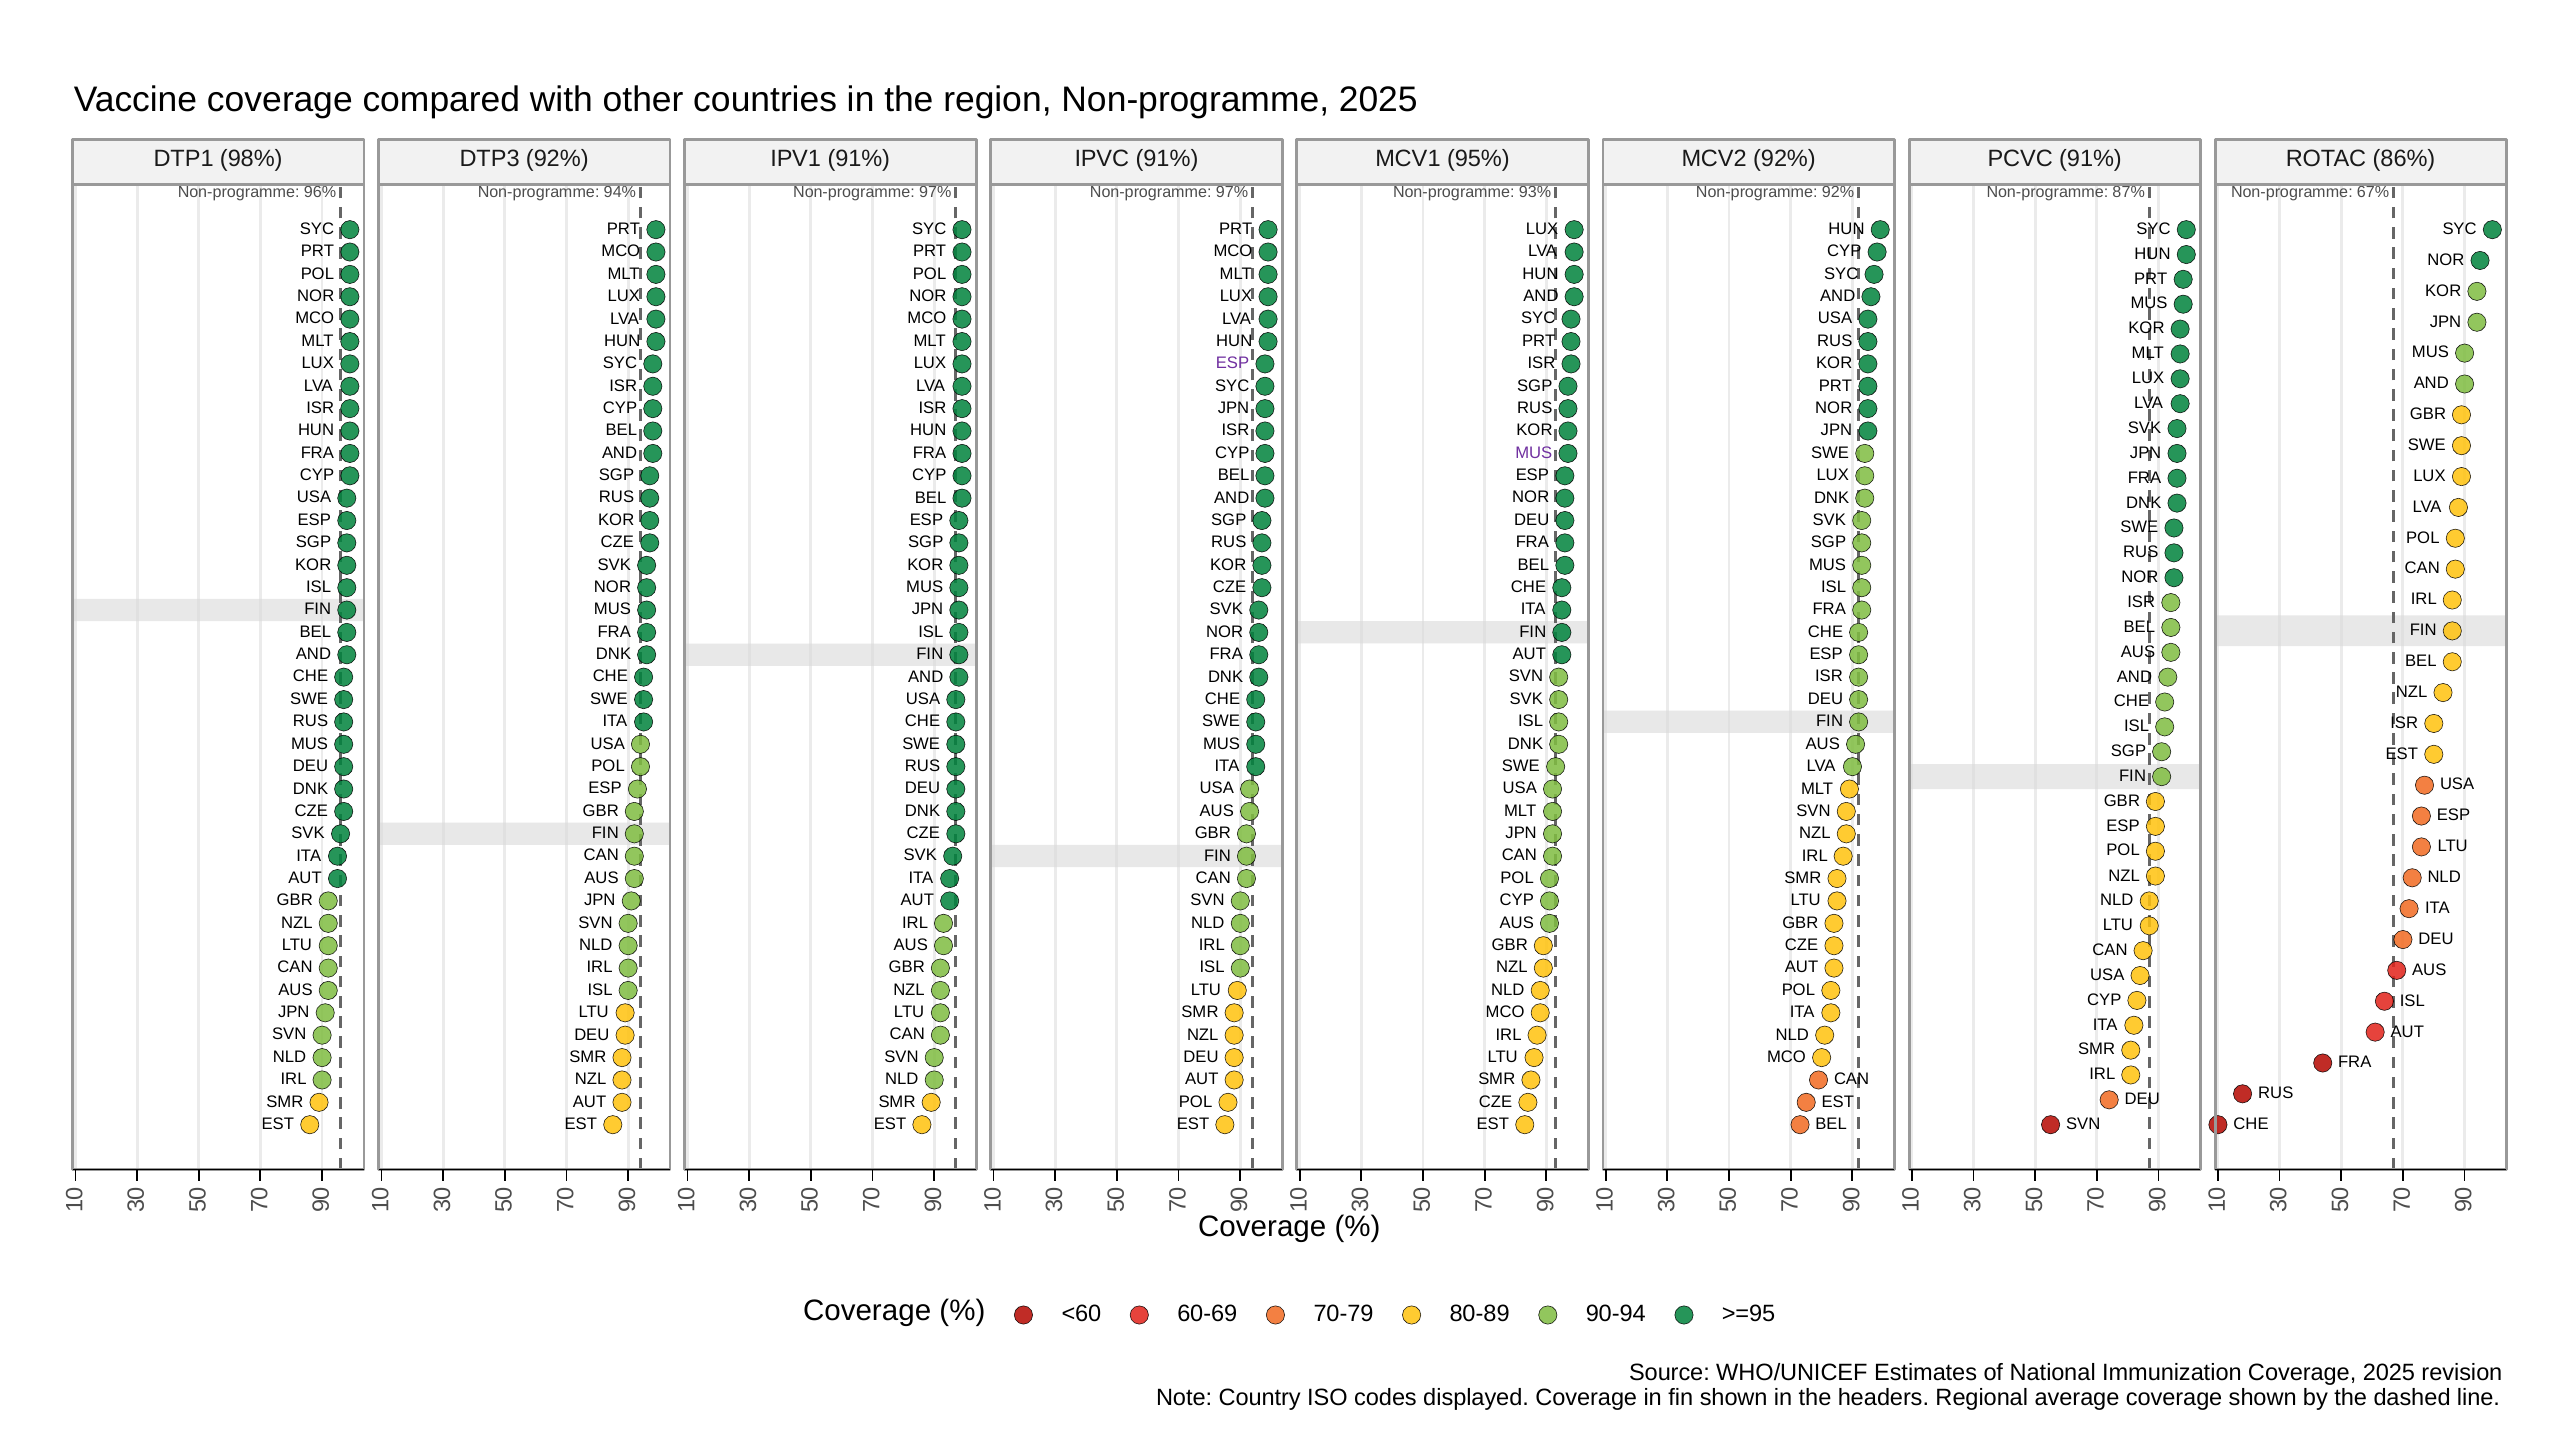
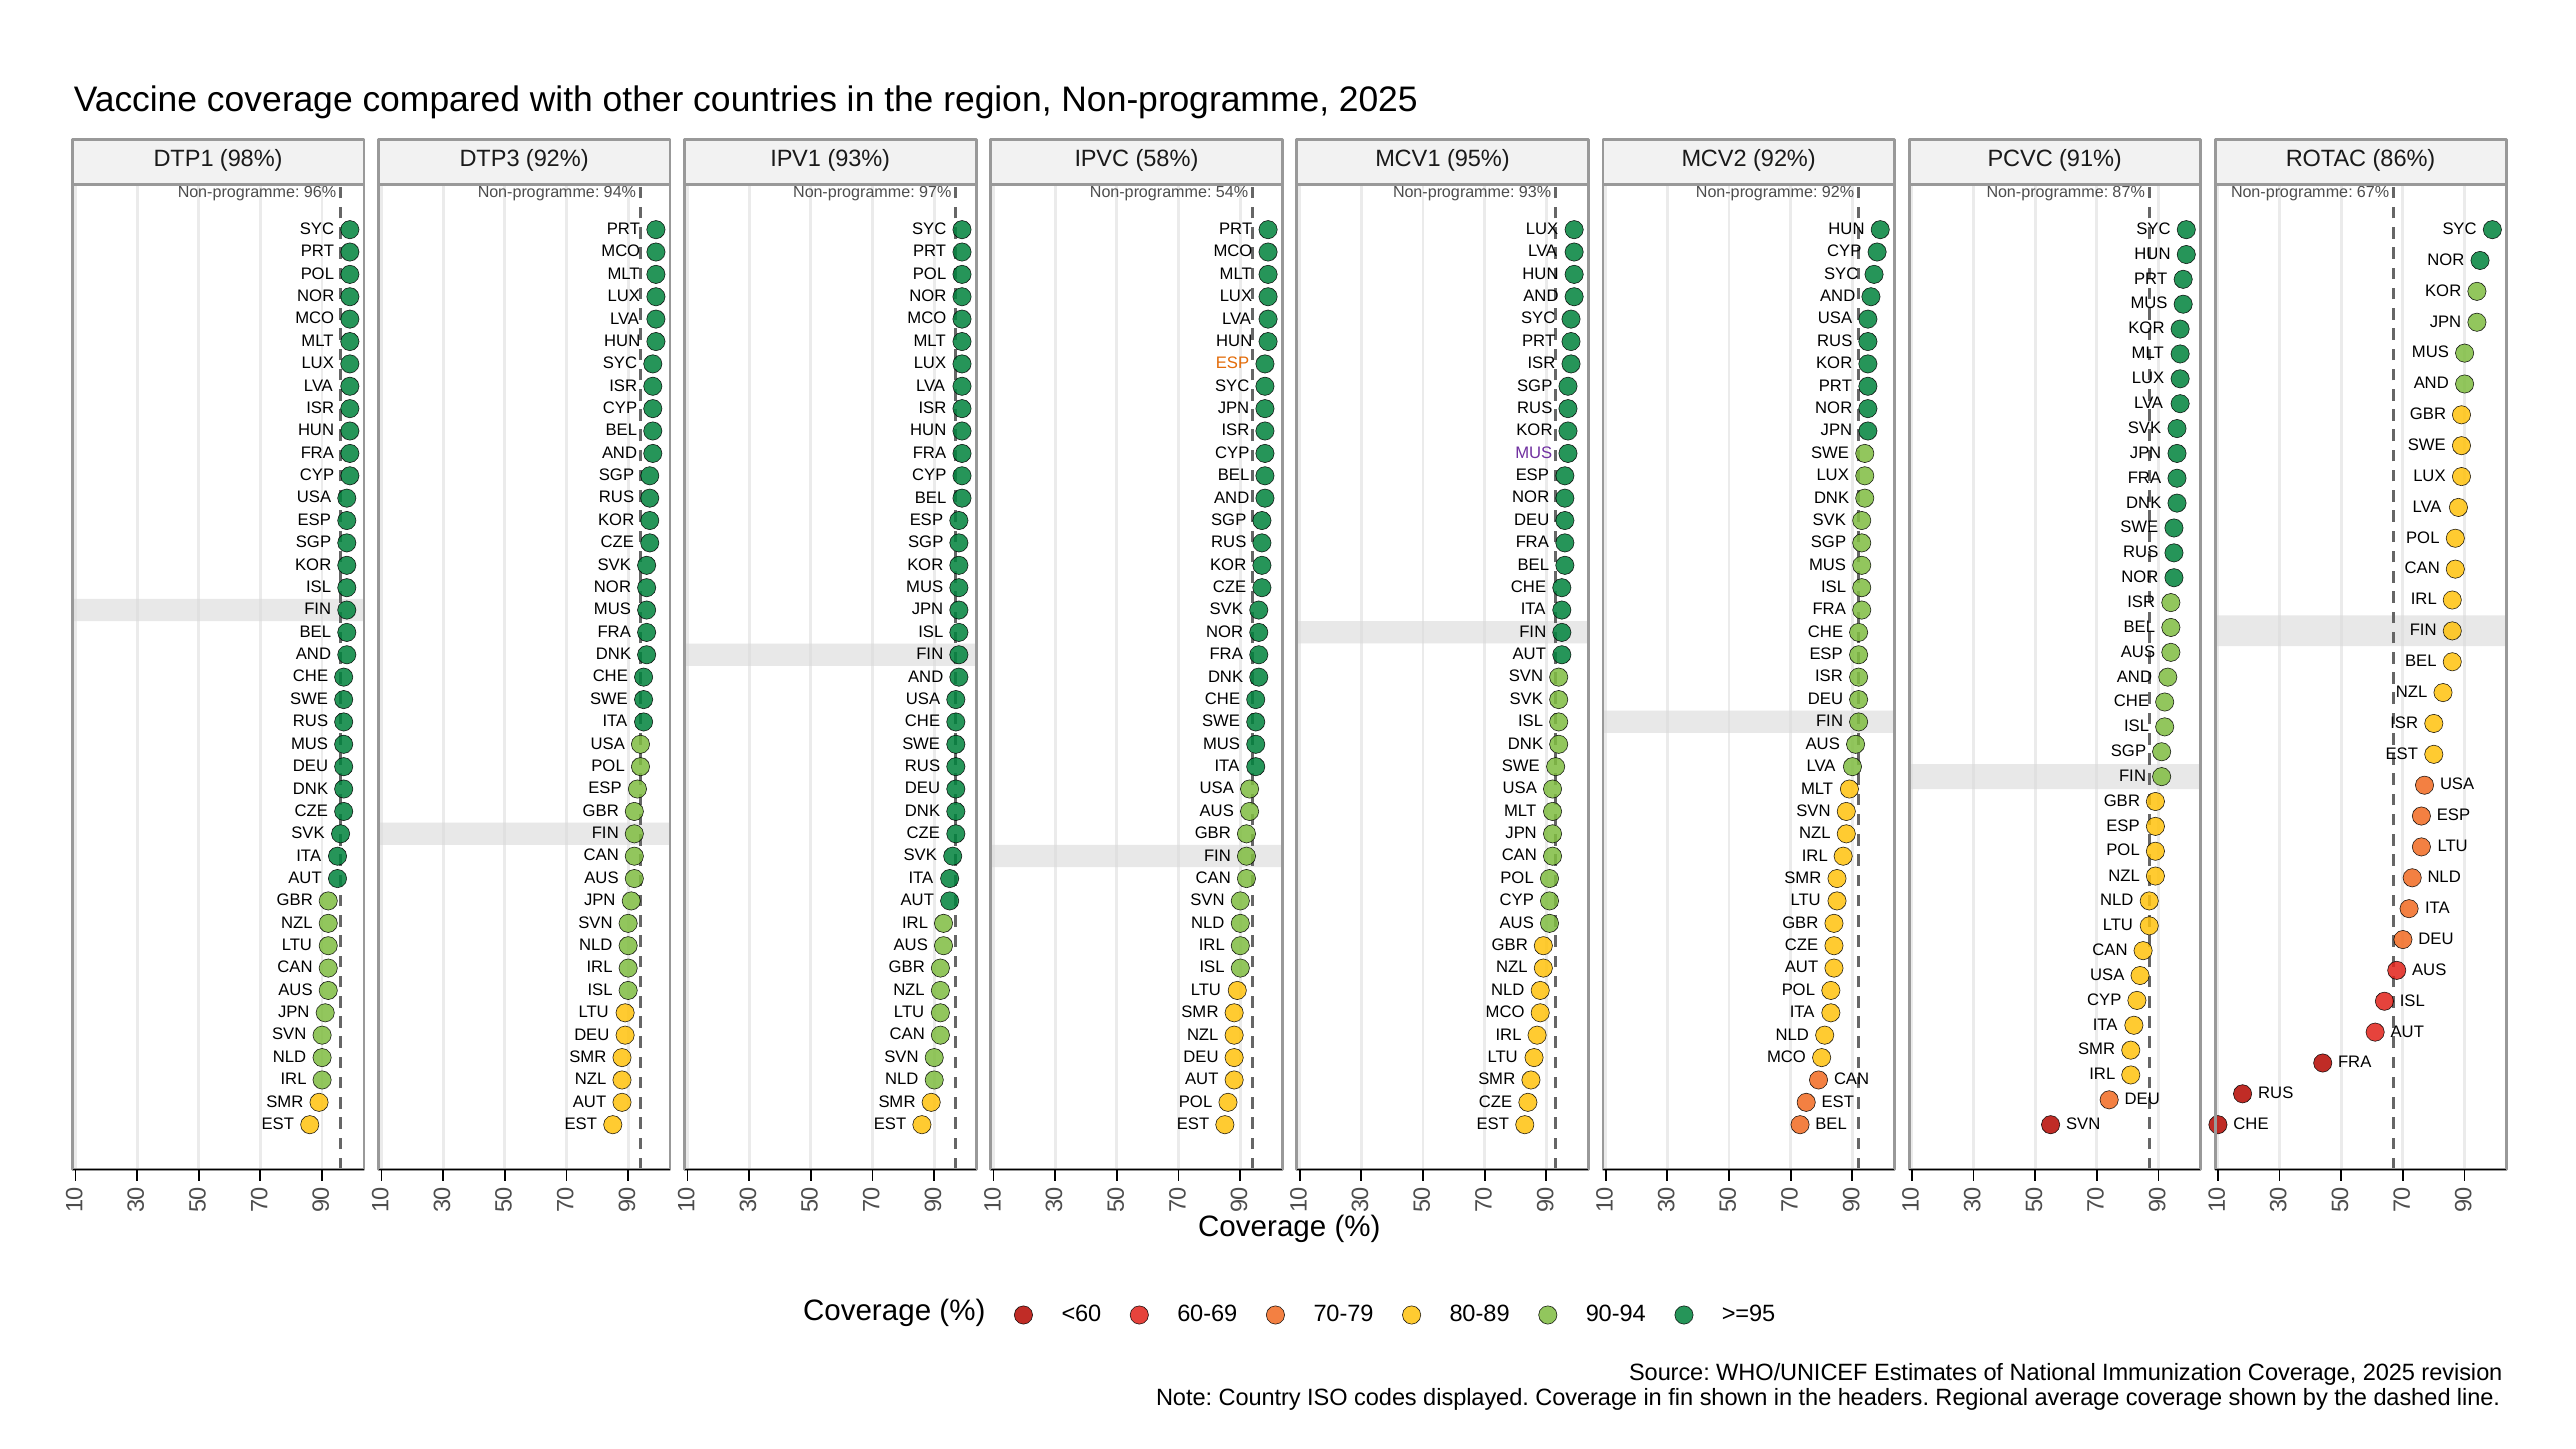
IPV1 91%: 91% -> 93%
IPVC 91%: 91% -> 58%
97% at (1232, 192): 97% -> 54%
ESP at (1233, 363) colour: purple -> orange
